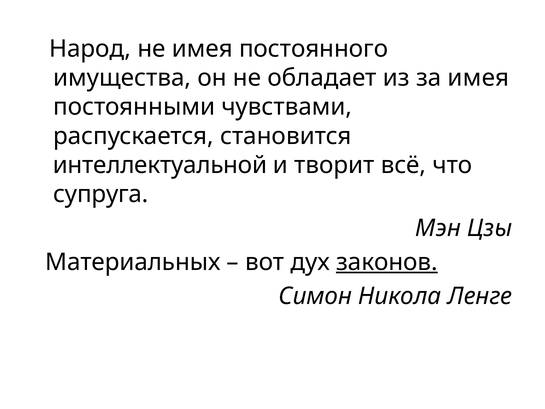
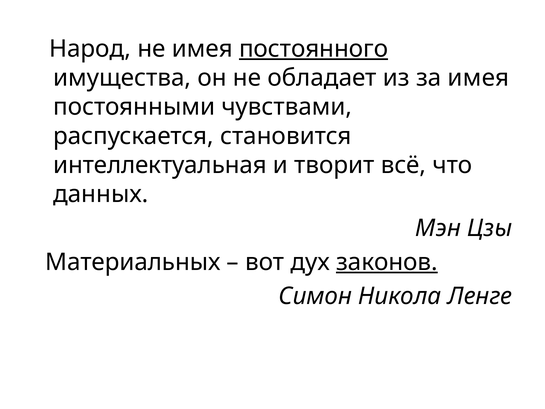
постоянного underline: none -> present
интеллектуальной: интеллектуальной -> интеллектуальная
супруга: супруга -> данных
